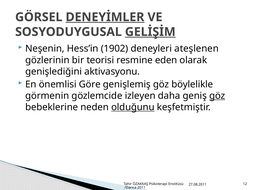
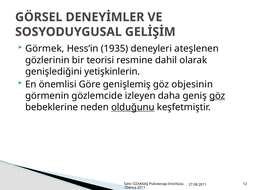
DENEYİMLER underline: present -> none
GELİŞİM underline: present -> none
Neşenin: Neşenin -> Görmek
1902: 1902 -> 1935
eden: eden -> dahil
aktivasyonu: aktivasyonu -> yetişkinlerin
böylelikle: böylelikle -> objesinin
